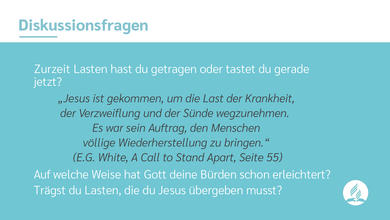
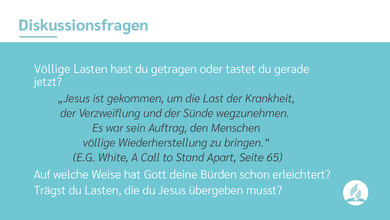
Zurzeit at (52, 69): Zurzeit -> Völlige
55: 55 -> 65
